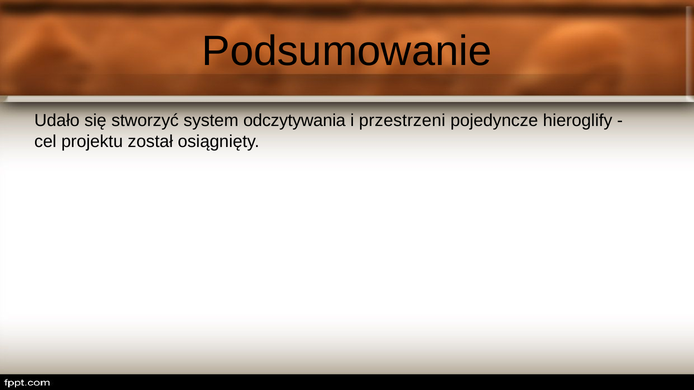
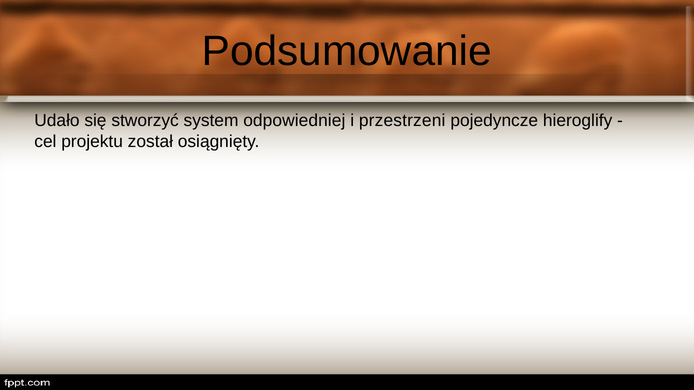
odczytywania: odczytywania -> odpowiedniej
